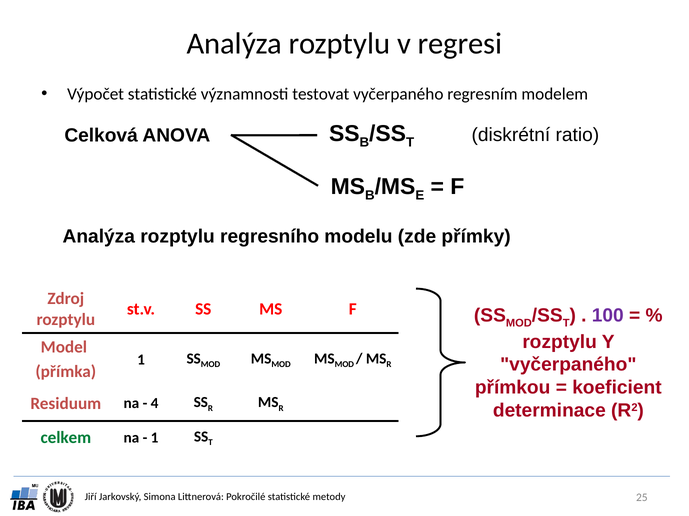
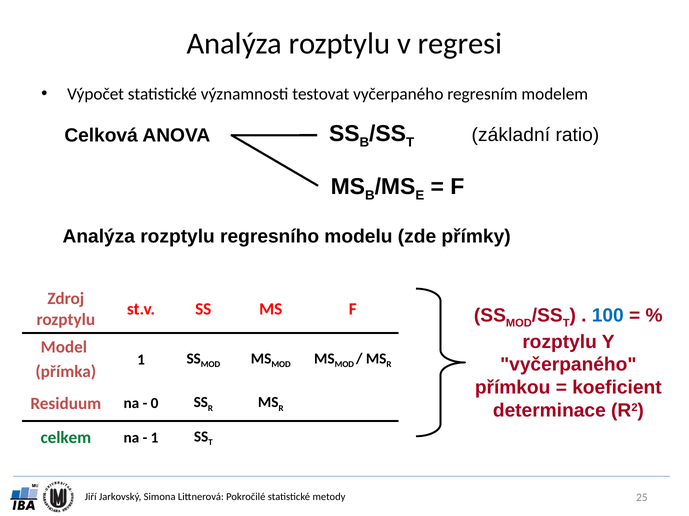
diskrétní: diskrétní -> základní
100 colour: purple -> blue
4: 4 -> 0
